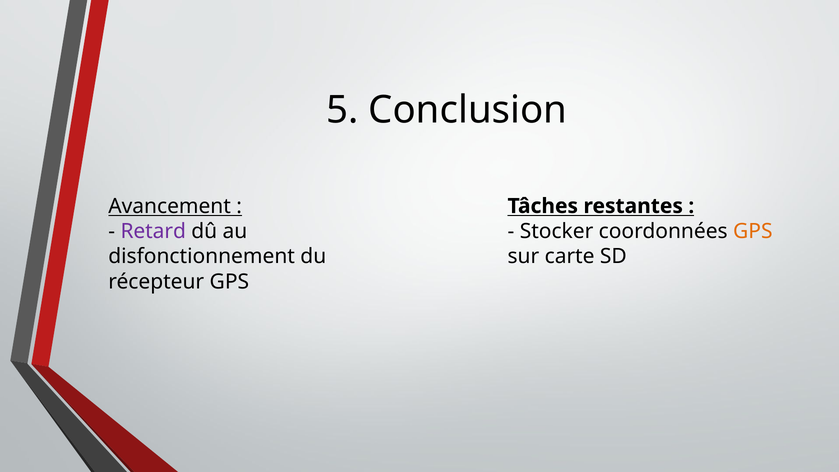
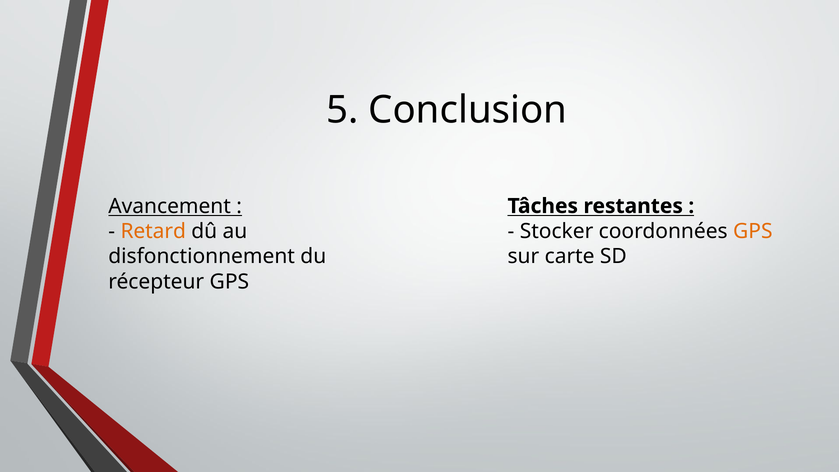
Retard colour: purple -> orange
